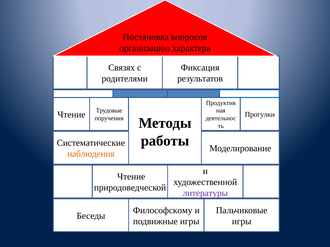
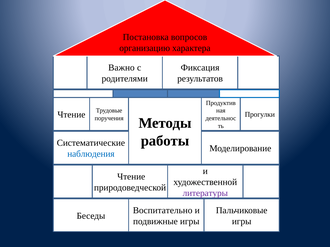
Связях: Связях -> Важно
наблюдения colour: orange -> blue
Философскому: Философскому -> Воспитательно
